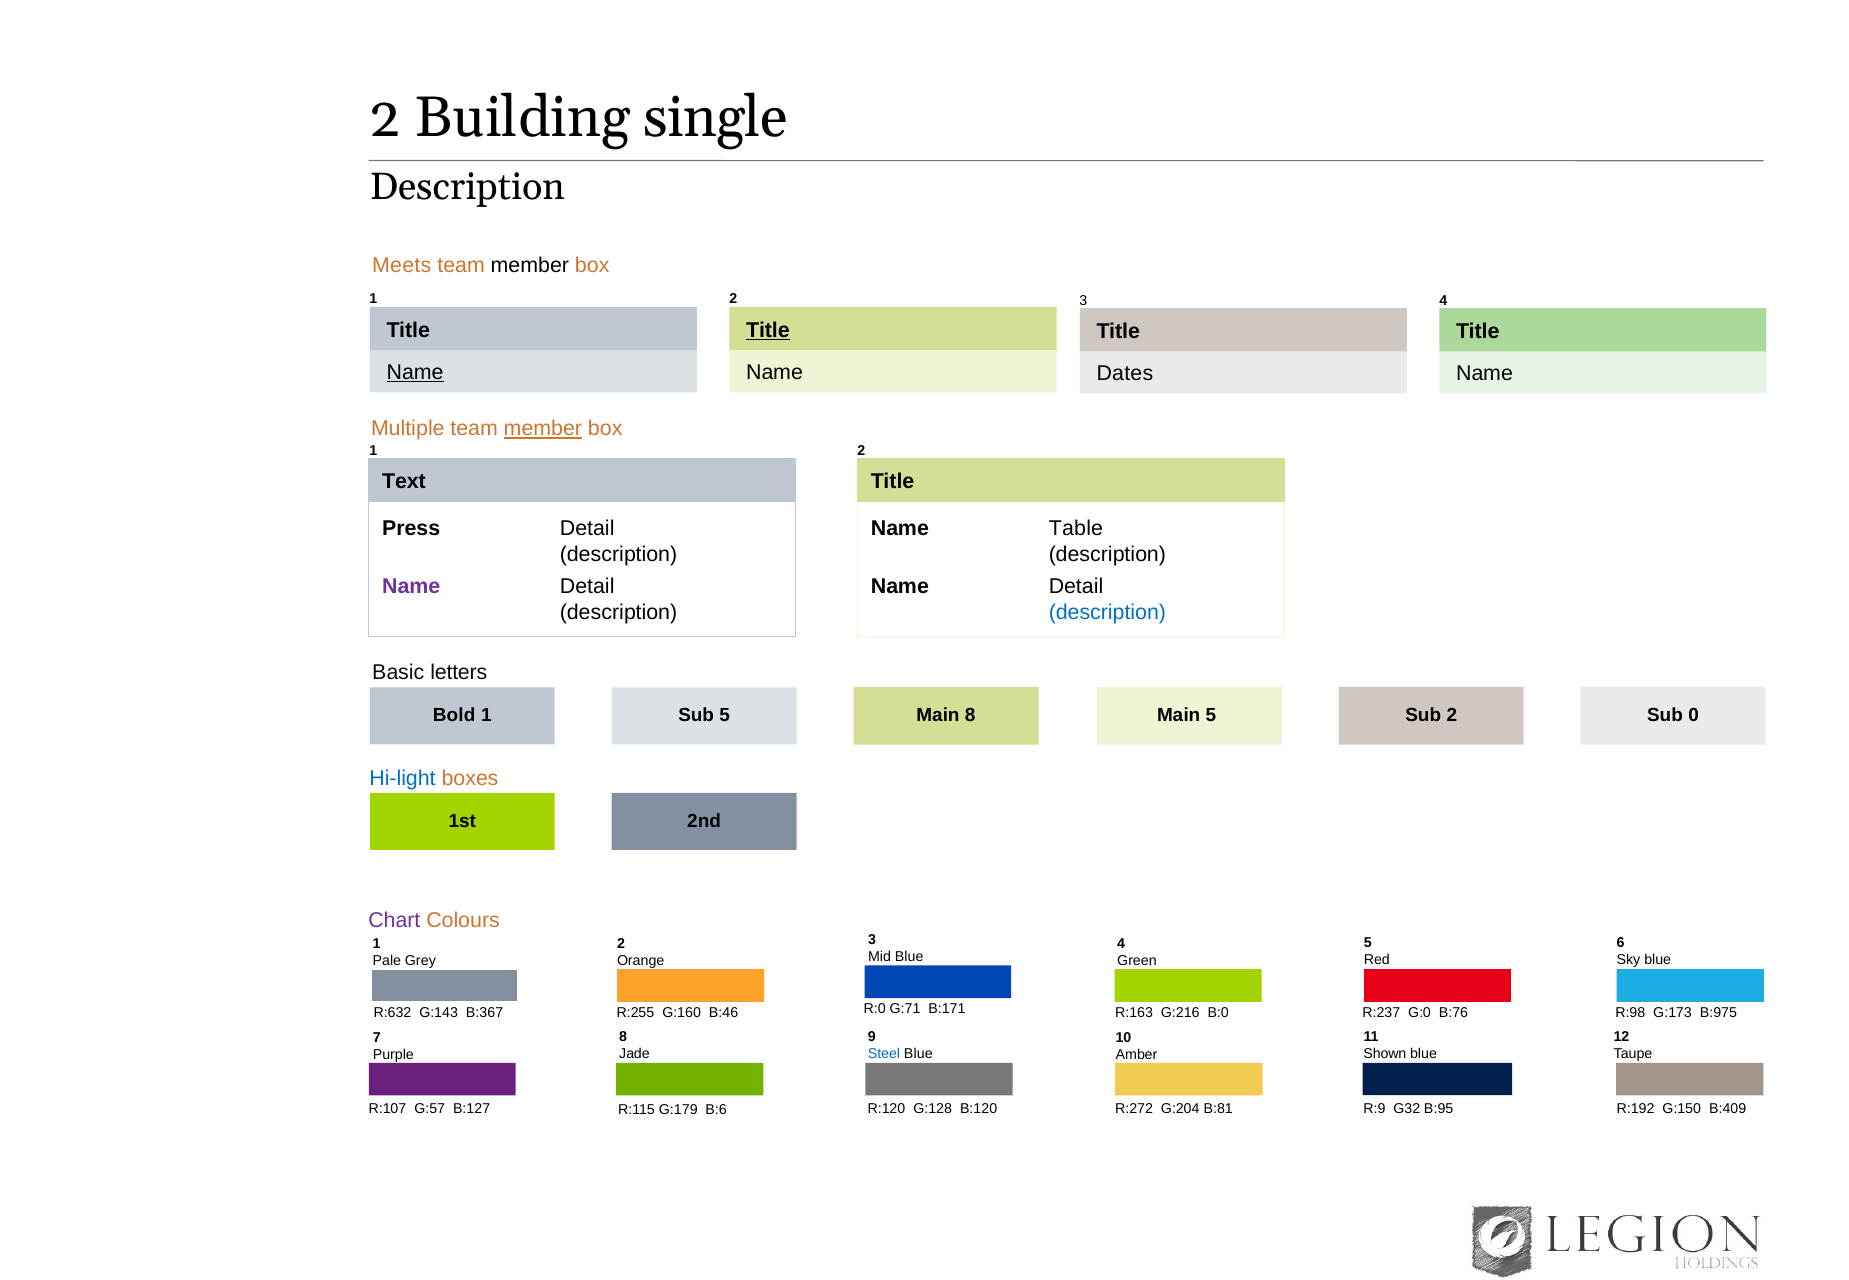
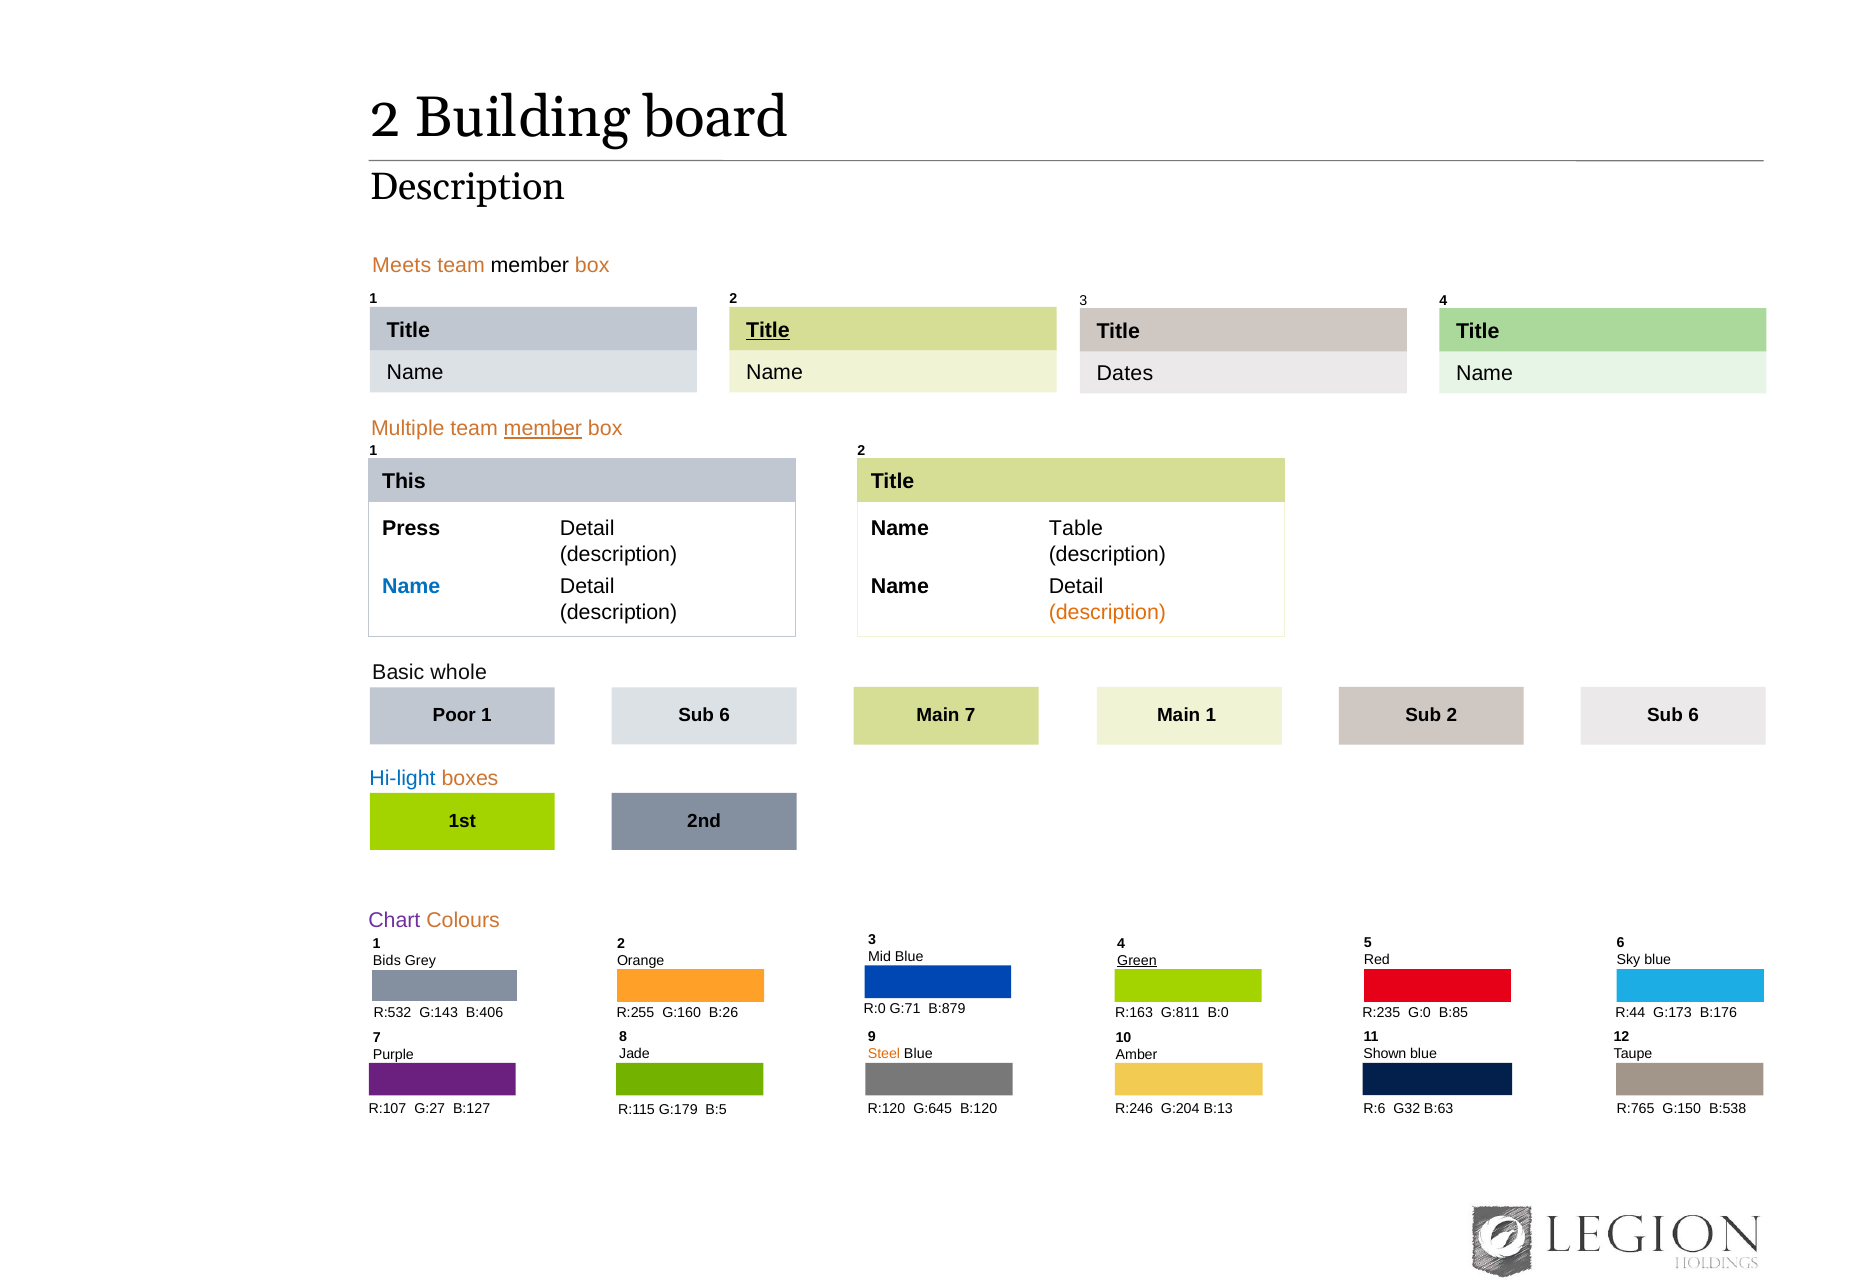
single: single -> board
Name at (415, 372) underline: present -> none
Text: Text -> This
Name at (411, 587) colour: purple -> blue
description at (1107, 612) colour: blue -> orange
letters: letters -> whole
Bold: Bold -> Poor
5 at (725, 716): 5 -> 6
Main 8: 8 -> 7
Main 5: 5 -> 1
0 at (1694, 716): 0 -> 6
Pale: Pale -> Bids
Green underline: none -> present
B:171: B:171 -> B:879
R:632: R:632 -> R:532
B:367: B:367 -> B:406
B:46: B:46 -> B:26
G:216: G:216 -> G:811
R:237: R:237 -> R:235
B:76: B:76 -> B:85
R:98: R:98 -> R:44
B:975: B:975 -> B:176
Steel colour: blue -> orange
G:57: G:57 -> G:27
G:128: G:128 -> G:645
R:272: R:272 -> R:246
B:81: B:81 -> B:13
R:9: R:9 -> R:6
B:95: B:95 -> B:63
R:192: R:192 -> R:765
B:409: B:409 -> B:538
B:6: B:6 -> B:5
